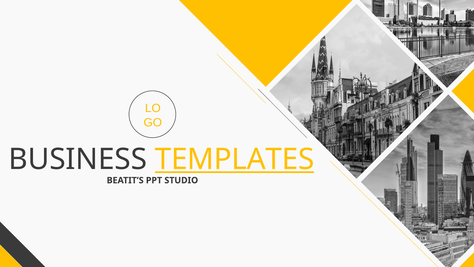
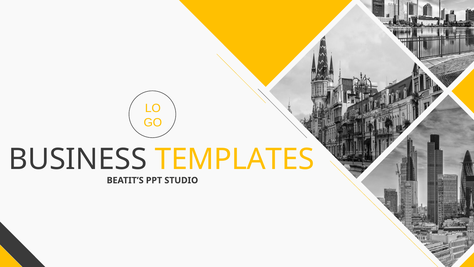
TEMPLATES underline: present -> none
